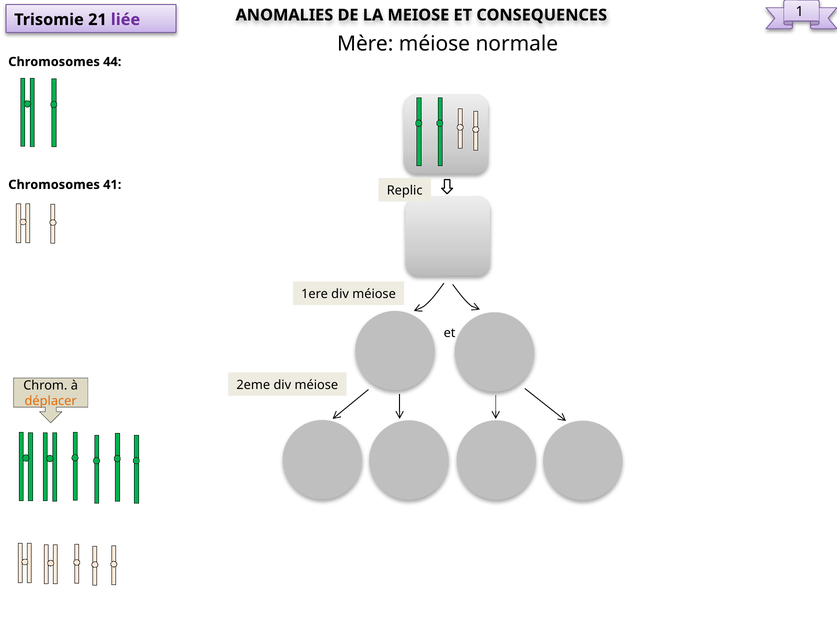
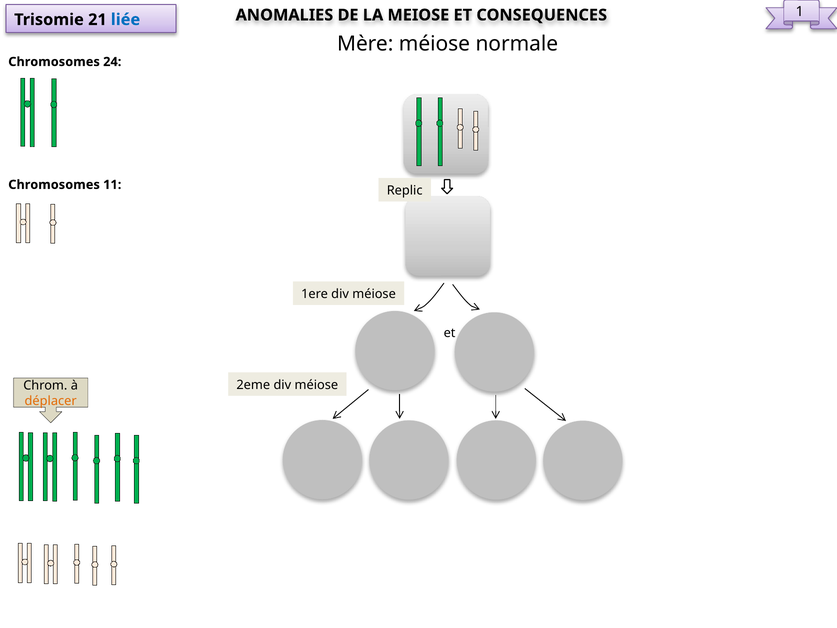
liée colour: purple -> blue
44: 44 -> 24
41: 41 -> 11
